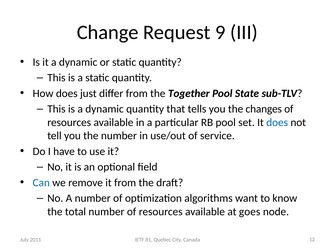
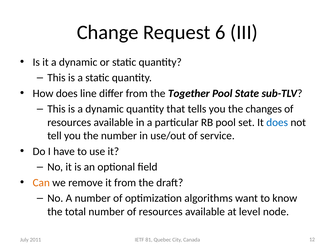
9: 9 -> 6
just: just -> line
Can colour: blue -> orange
goes: goes -> level
